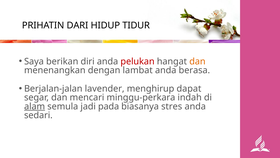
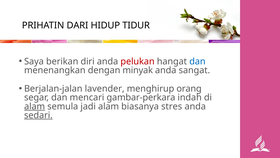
dan at (197, 61) colour: orange -> blue
lambat: lambat -> minyak
berasa: berasa -> sangat
dapat: dapat -> orang
minggu-perkara: minggu-perkara -> gambar-perkara
jadi pada: pada -> alam
sedari underline: none -> present
